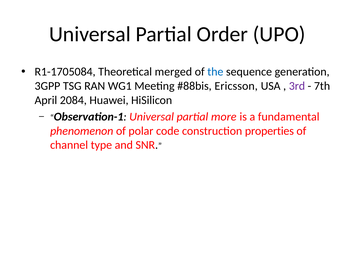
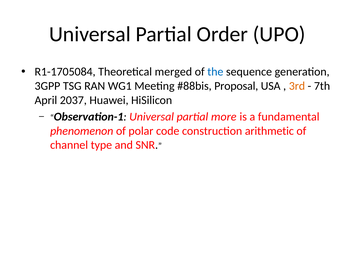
Ericsson: Ericsson -> Proposal
3rd colour: purple -> orange
2084: 2084 -> 2037
properties: properties -> arithmetic
